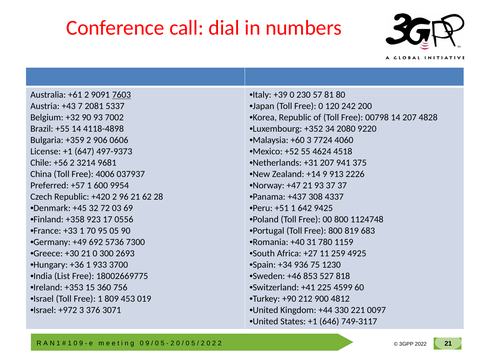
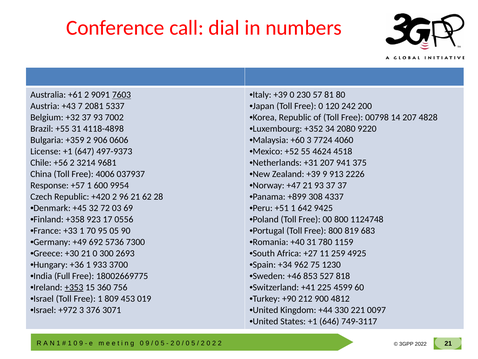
+32 90: 90 -> 37
+55 14: 14 -> 31
Zealand +14: +14 -> +39
Preferred: Preferred -> Response
+437: +437 -> +899
936: 936 -> 962
List: List -> Full
+353 underline: none -> present
